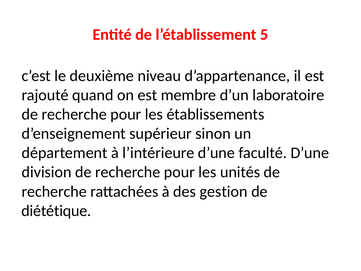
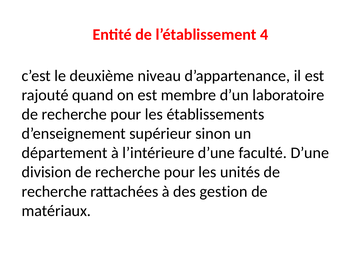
5: 5 -> 4
diététique: diététique -> matériaux
